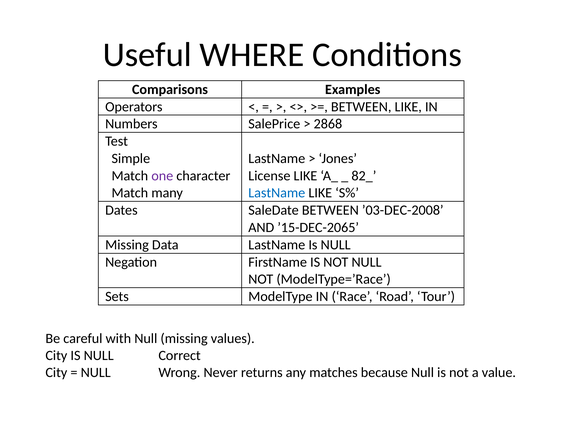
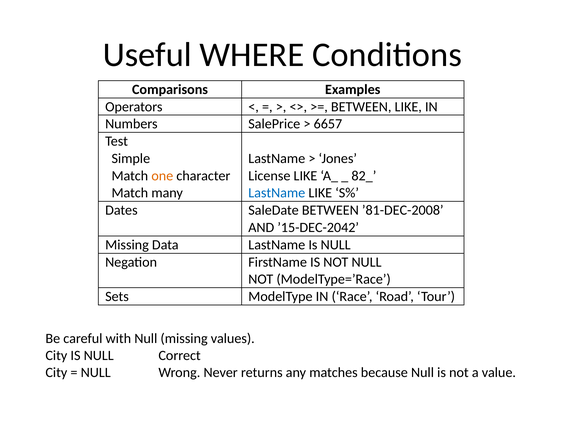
2868: 2868 -> 6657
one colour: purple -> orange
’03-DEC-2008: ’03-DEC-2008 -> ’81-DEC-2008
’15-DEC-2065: ’15-DEC-2065 -> ’15-DEC-2042
